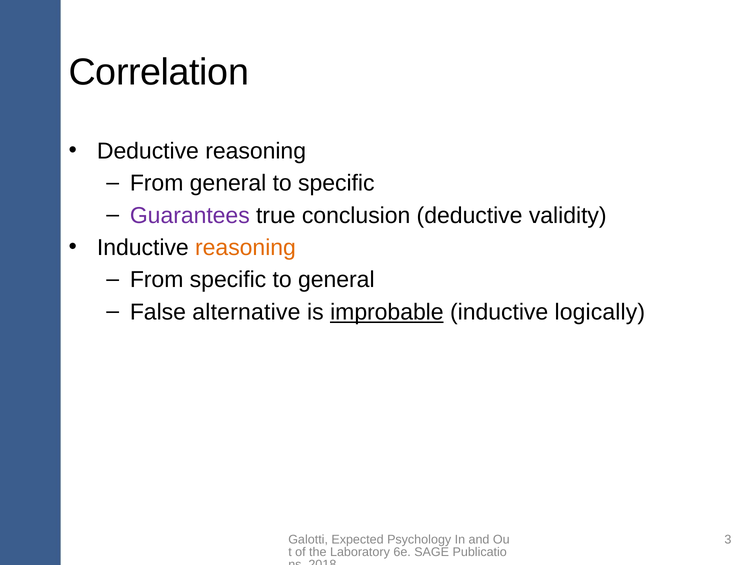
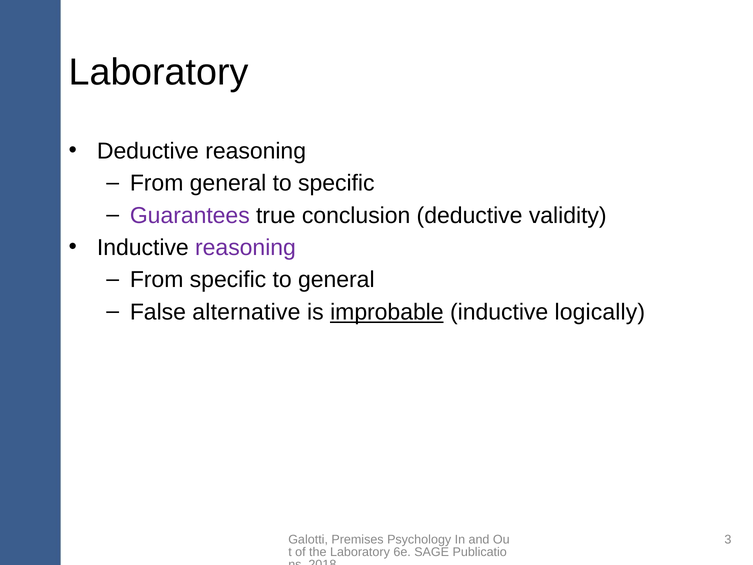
Correlation at (159, 72): Correlation -> Laboratory
reasoning at (245, 248) colour: orange -> purple
Expected: Expected -> Premises
